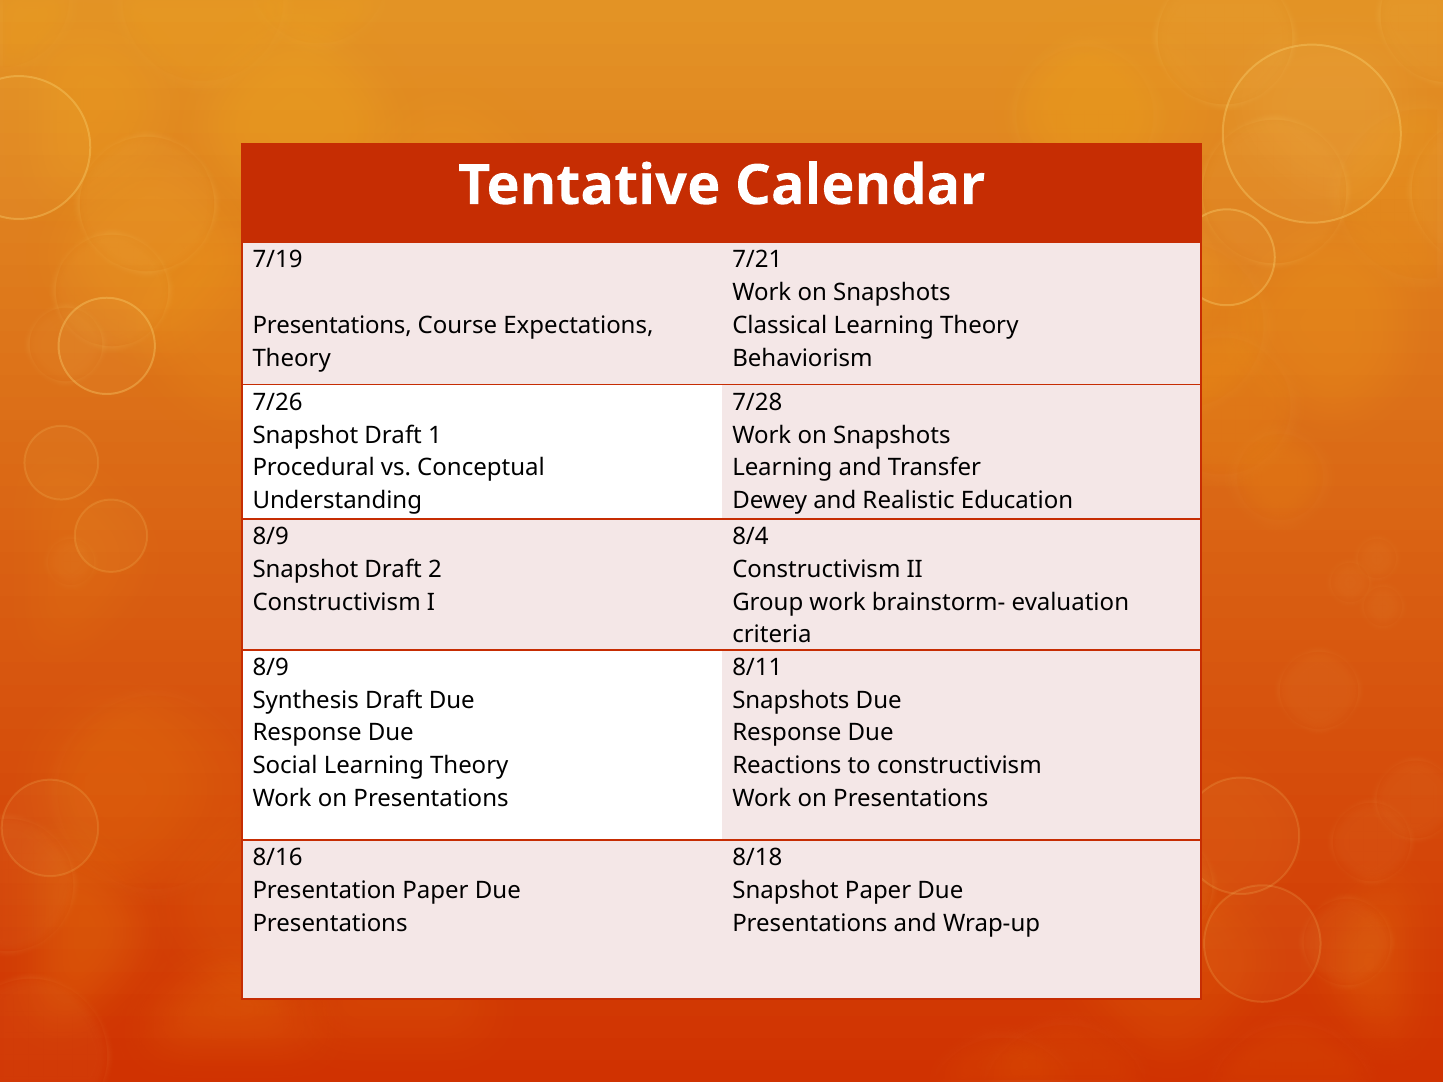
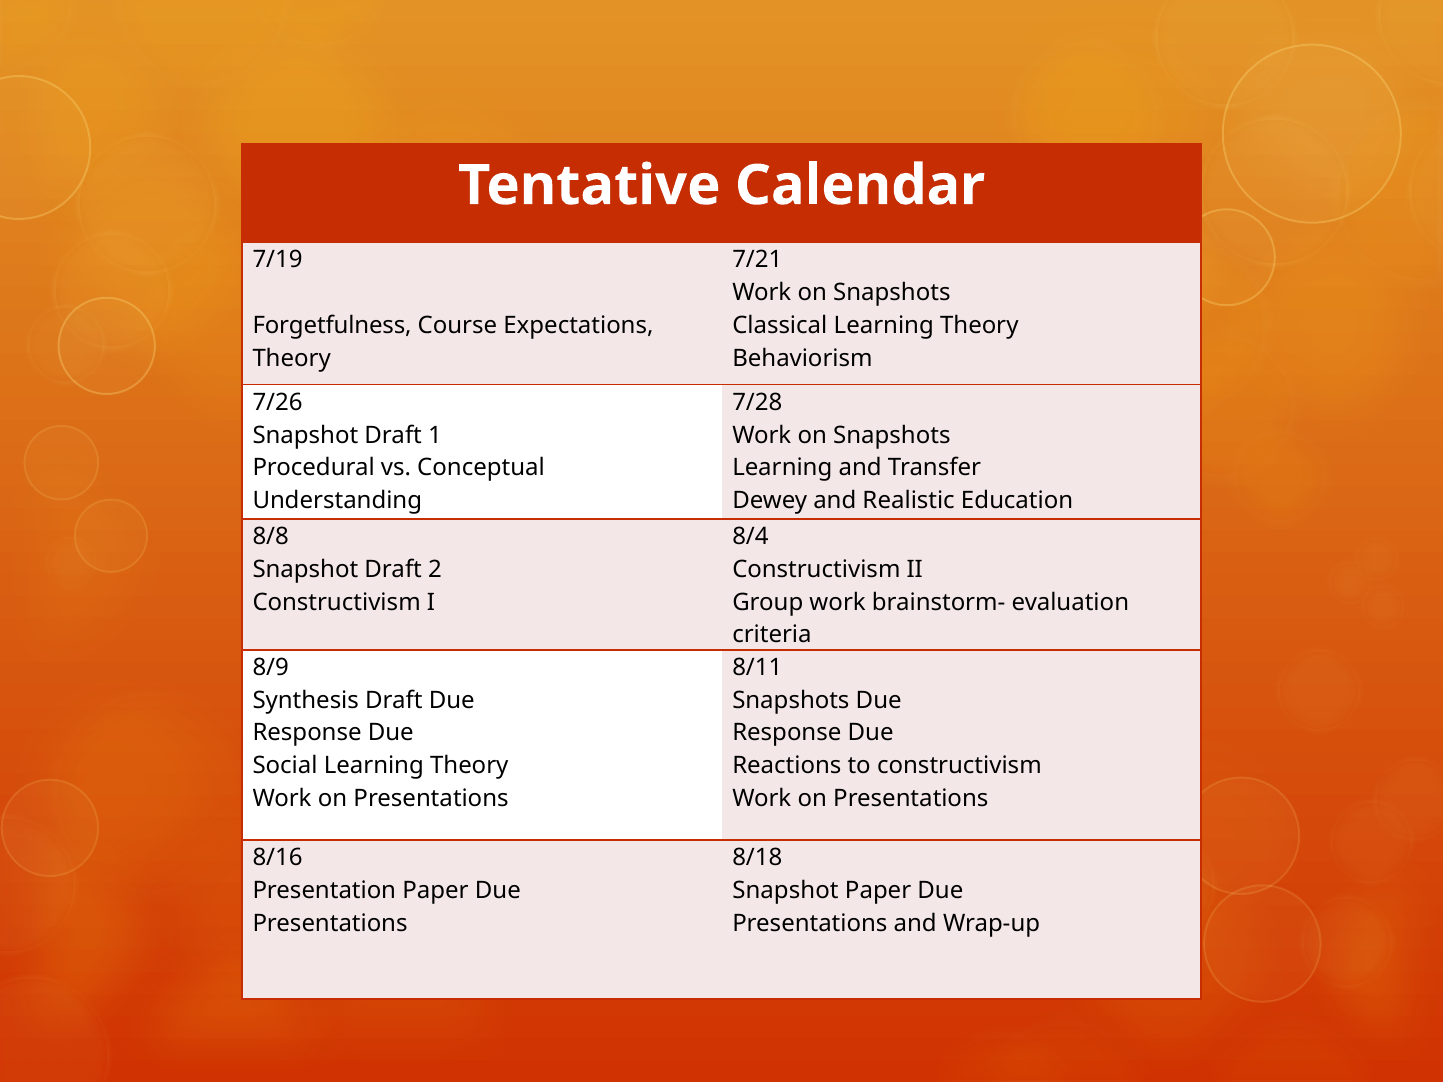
Presentations at (332, 325): Presentations -> Forgetfulness
8/9 at (271, 537): 8/9 -> 8/8
